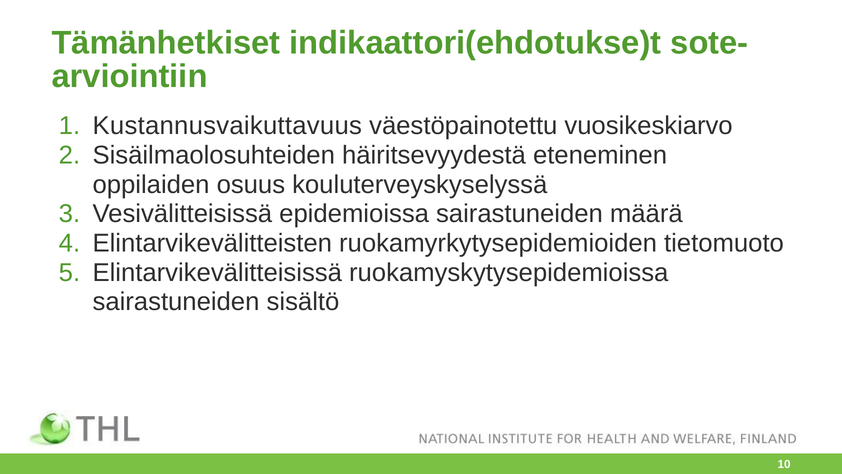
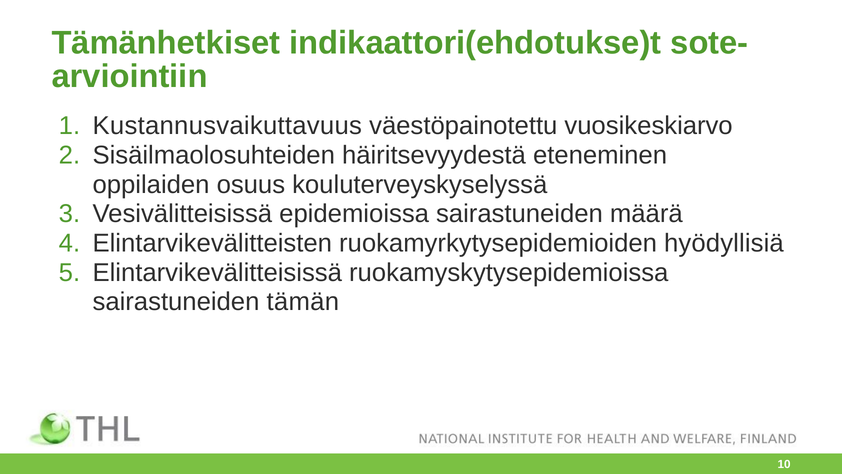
tietomuoto: tietomuoto -> hyödyllisiä
sisältö: sisältö -> tämän
